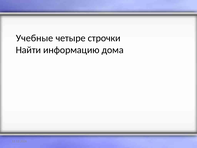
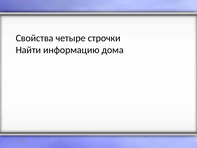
Учебные: Учебные -> Свойства
